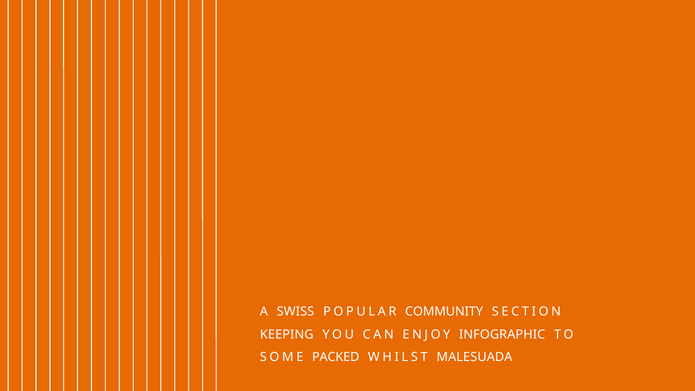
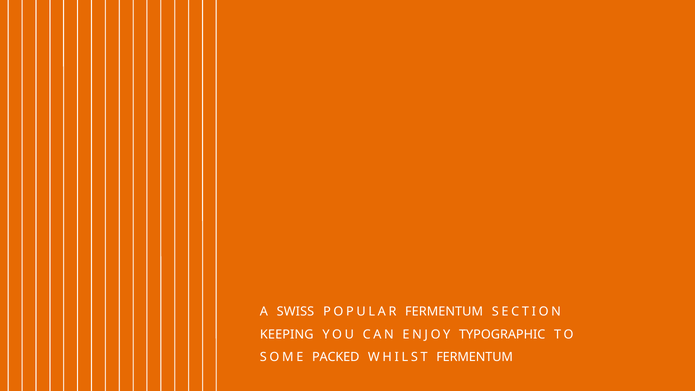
POPULAR COMMUNITY: COMMUNITY -> FERMENTUM
INFOGRAPHIC: INFOGRAPHIC -> TYPOGRAPHIC
WHILST MALESUADA: MALESUADA -> FERMENTUM
